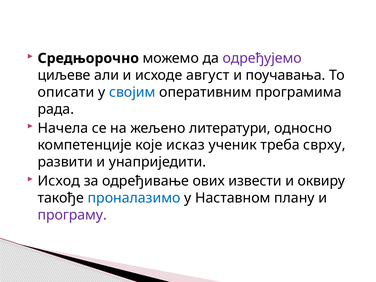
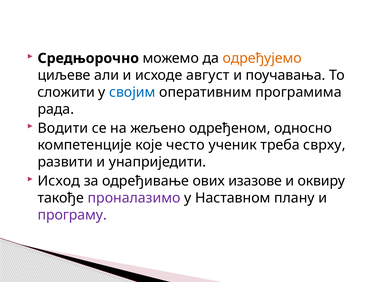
одређујемо colour: purple -> orange
описати: описати -> сложити
Начела: Начела -> Водити
литератури: литератури -> одређеном
исказ: исказ -> често
извести: извести -> изазове
проналазимо colour: blue -> purple
